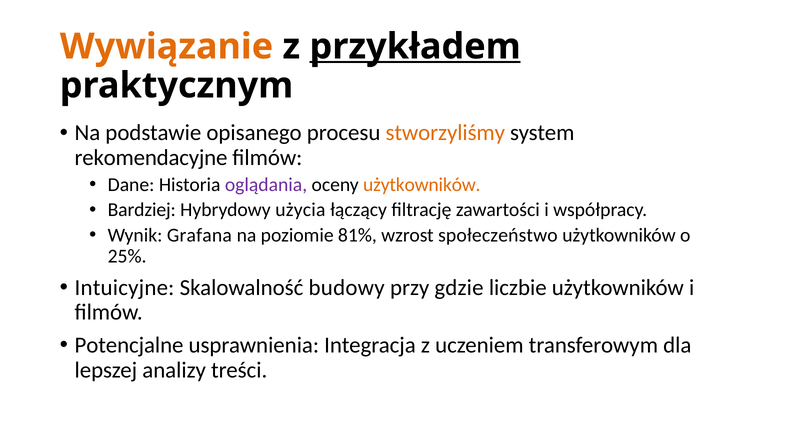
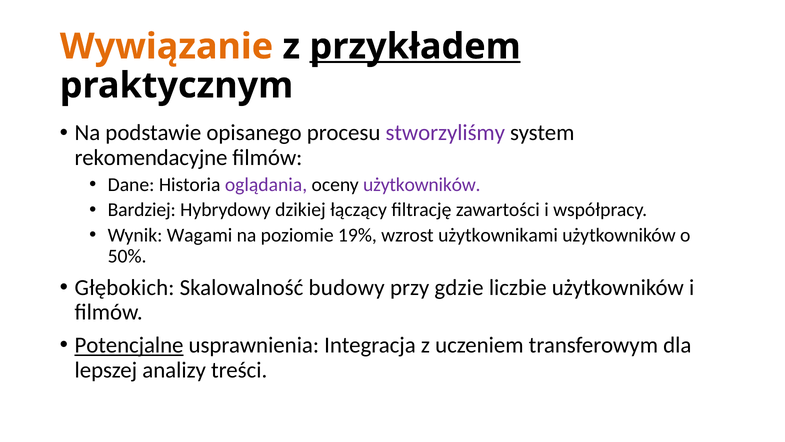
stworzyliśmy colour: orange -> purple
użytkowników at (422, 185) colour: orange -> purple
użycia: użycia -> dzikiej
Grafana: Grafana -> Wagami
81%: 81% -> 19%
społeczeństwo: społeczeństwo -> użytkownikami
25%: 25% -> 50%
Intuicyjne: Intuicyjne -> Głębokich
Potencjalne underline: none -> present
